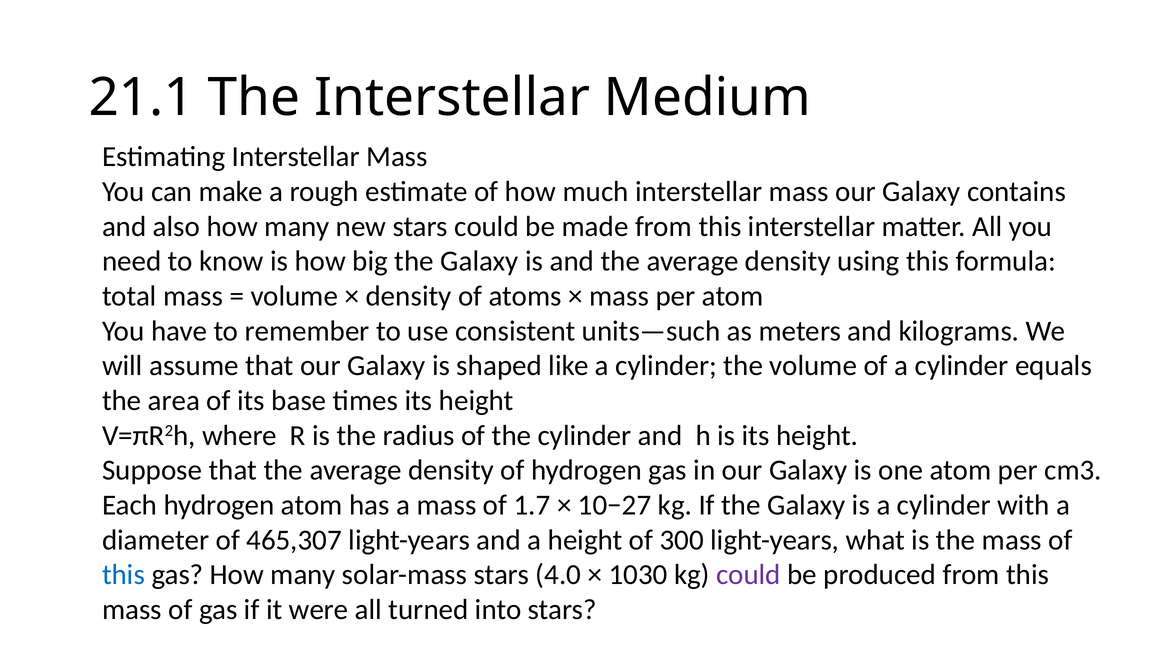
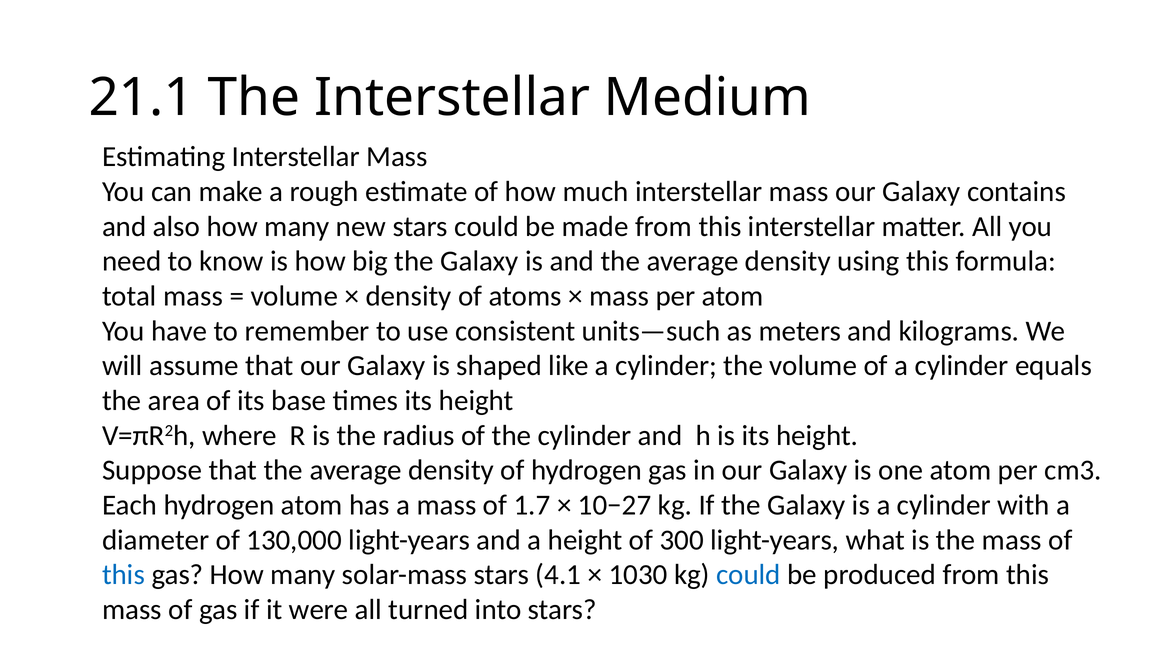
465,307: 465,307 -> 130,000
4.0: 4.0 -> 4.1
could at (748, 575) colour: purple -> blue
